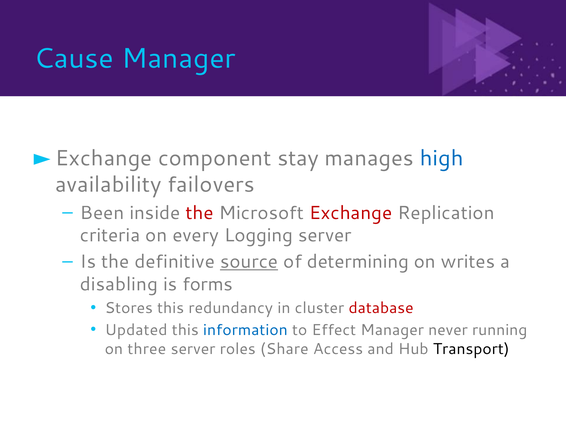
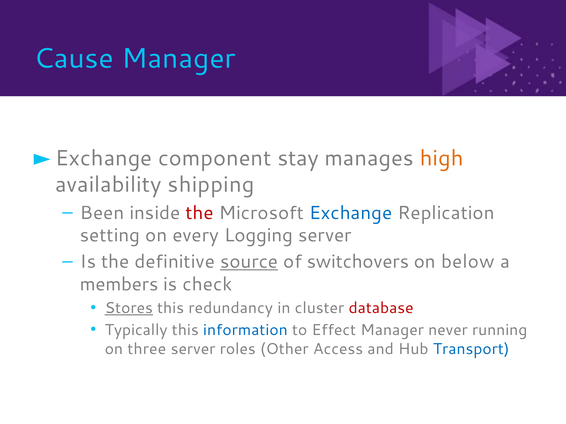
high colour: blue -> orange
failovers: failovers -> shipping
Exchange colour: red -> blue
criteria: criteria -> setting
determining: determining -> switchovers
writes: writes -> below
disabling: disabling -> members
forms: forms -> check
Stores underline: none -> present
Updated: Updated -> Typically
Share: Share -> Other
Transport colour: black -> blue
